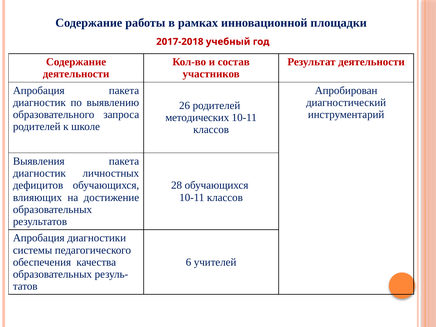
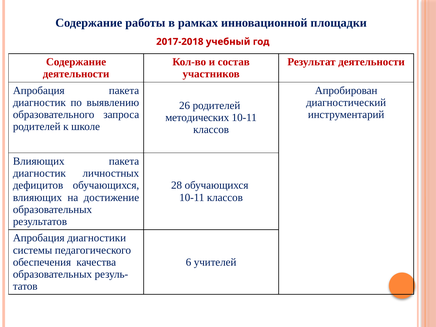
Выявления at (39, 161): Выявления -> Влияющих
